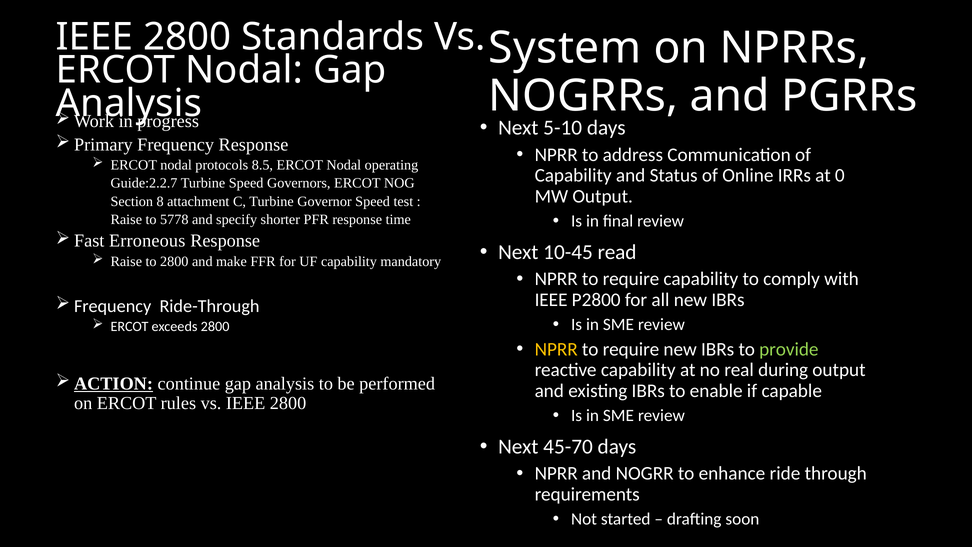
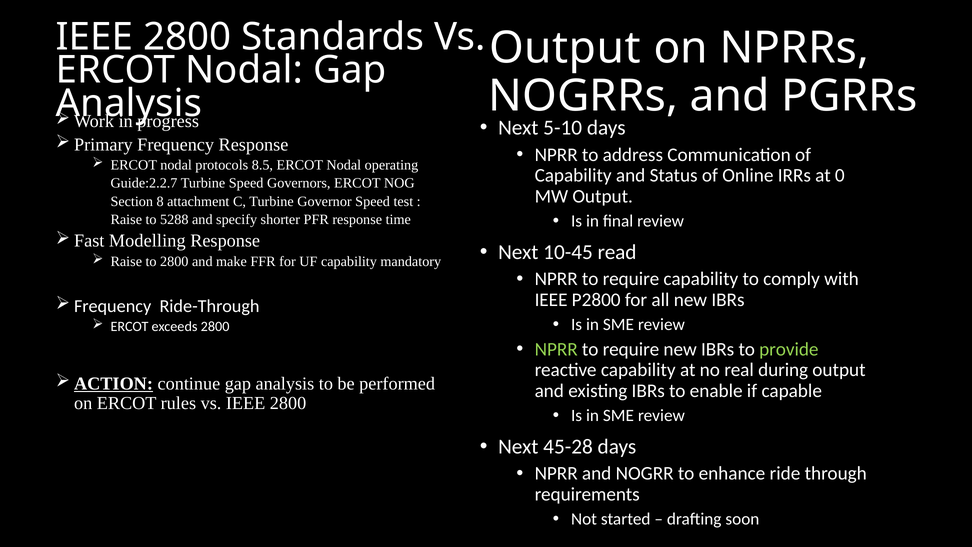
System at (565, 48): System -> Output
5778: 5778 -> 5288
Erroneous: Erroneous -> Modelling
NPRR at (556, 349) colour: yellow -> light green
45-70: 45-70 -> 45-28
